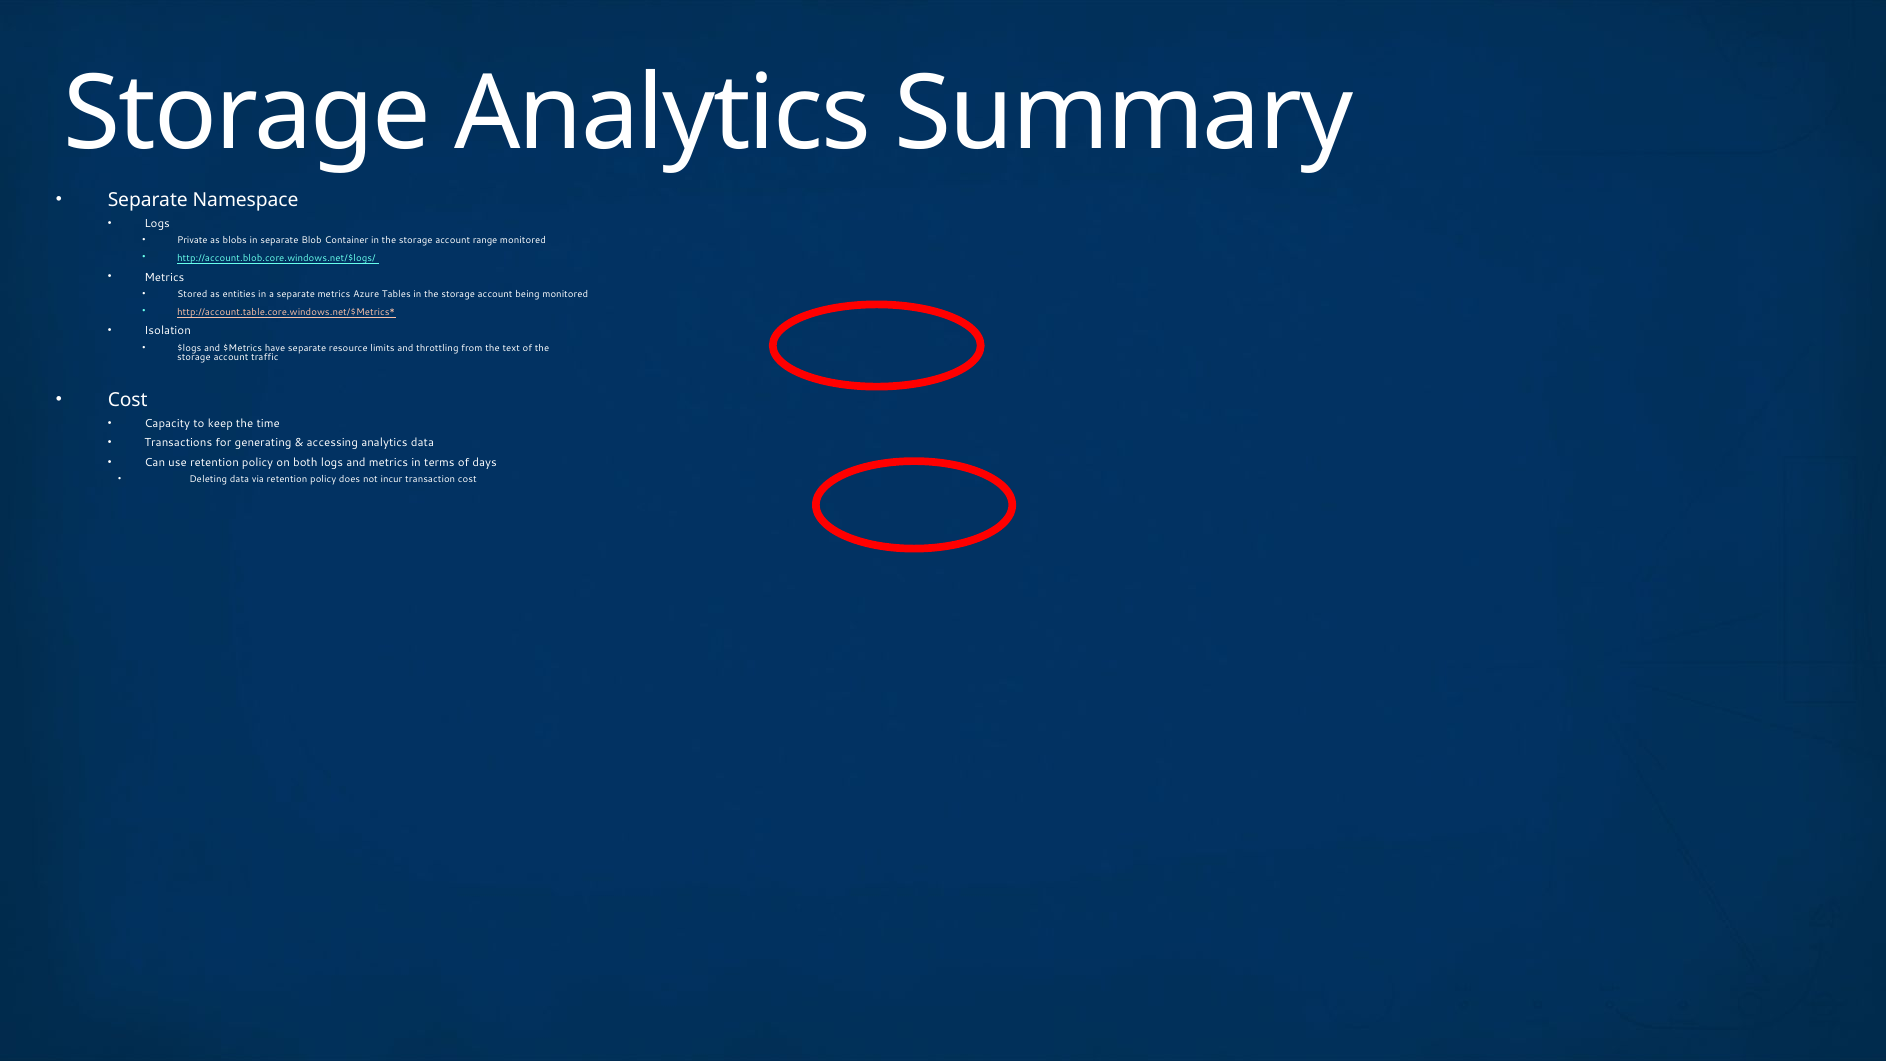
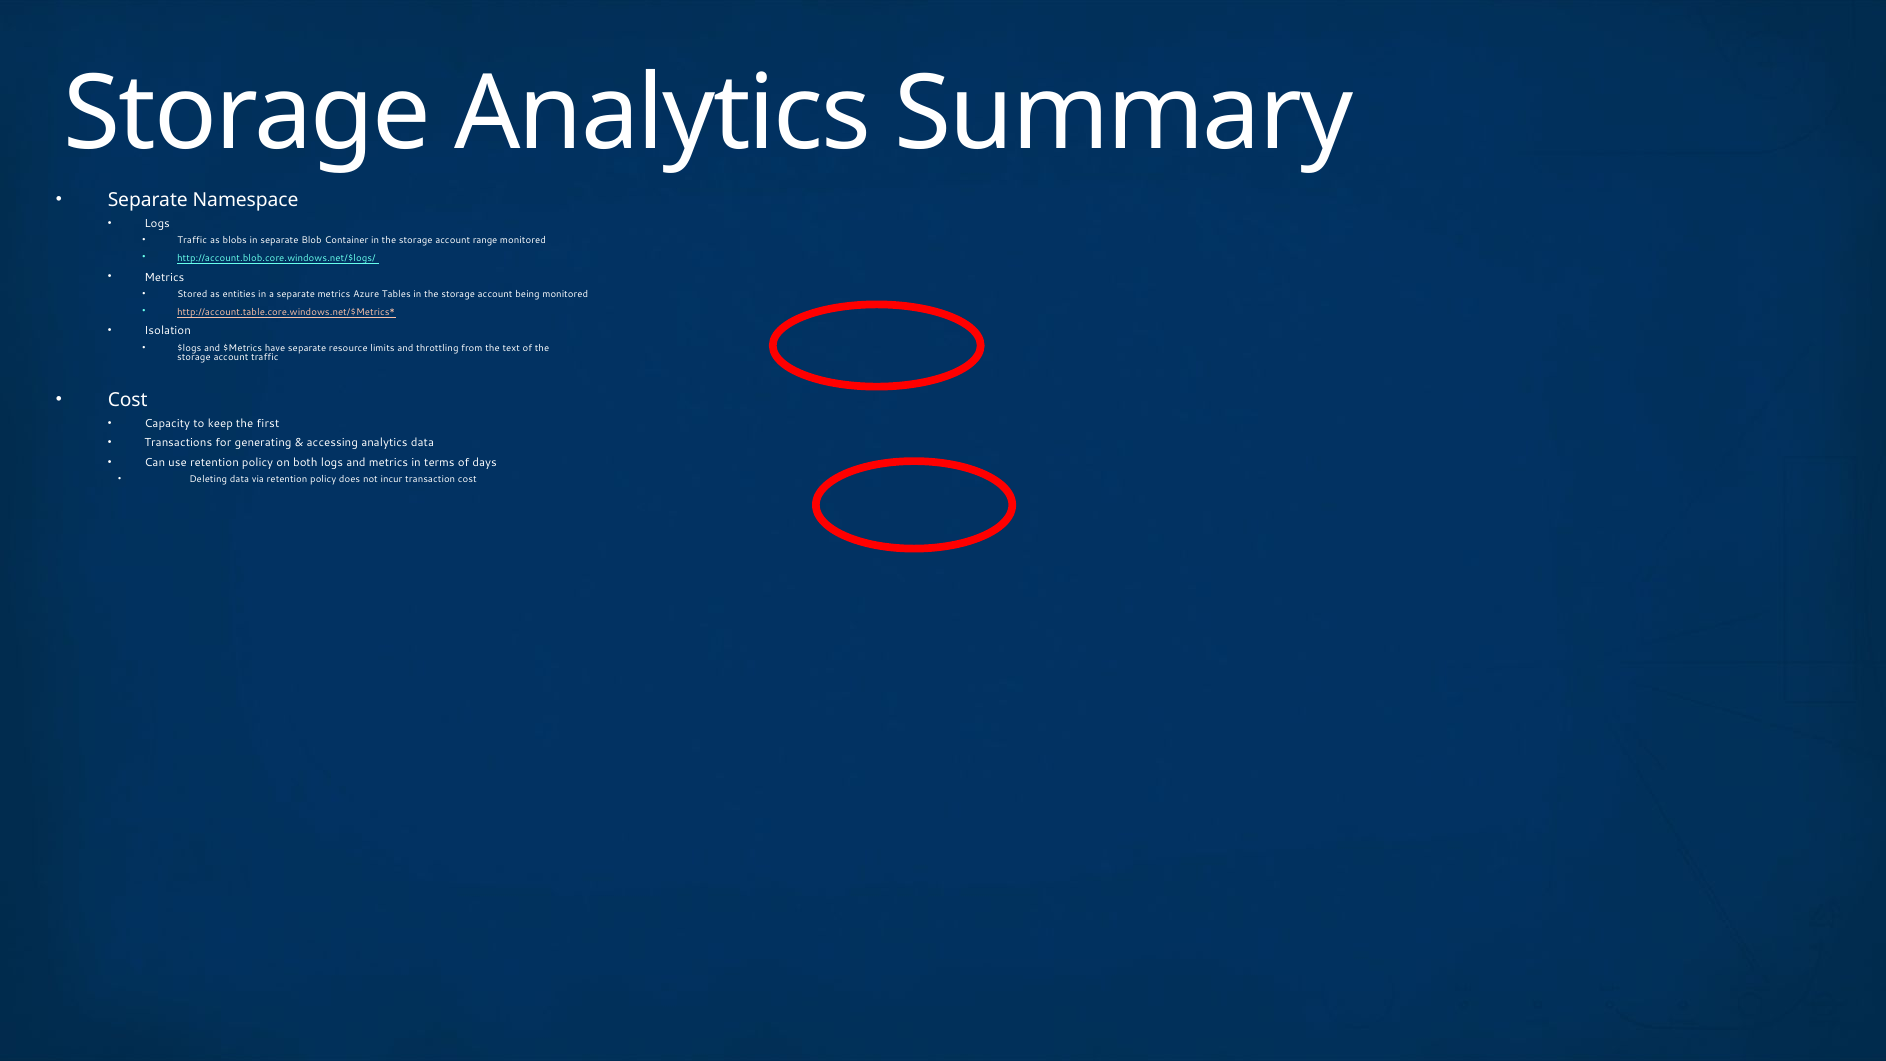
Private at (192, 240): Private -> Traffic
time: time -> first
